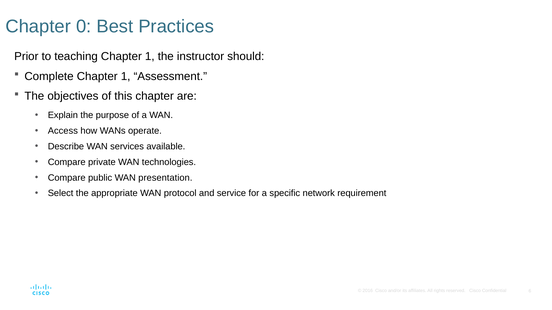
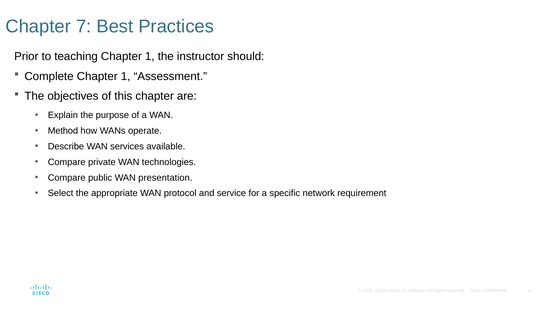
0: 0 -> 7
Access: Access -> Method
